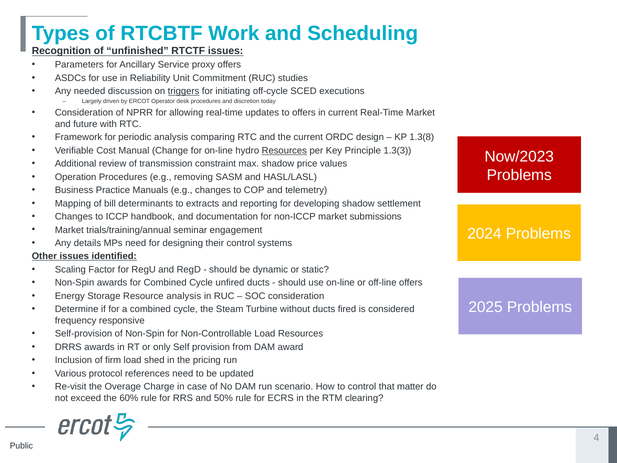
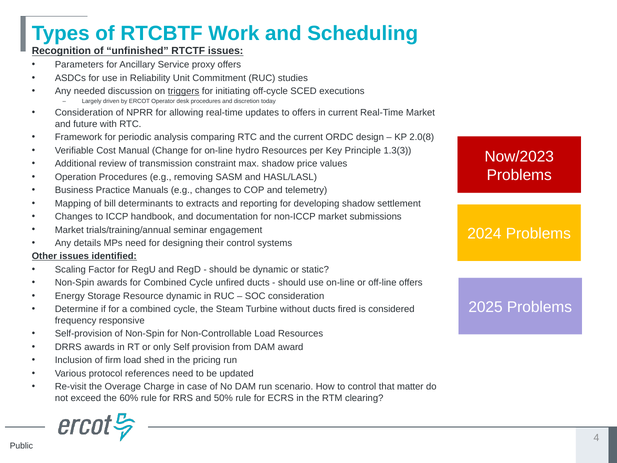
1.3(8: 1.3(8 -> 2.0(8
Resources at (284, 150) underline: present -> none
Resource analysis: analysis -> dynamic
